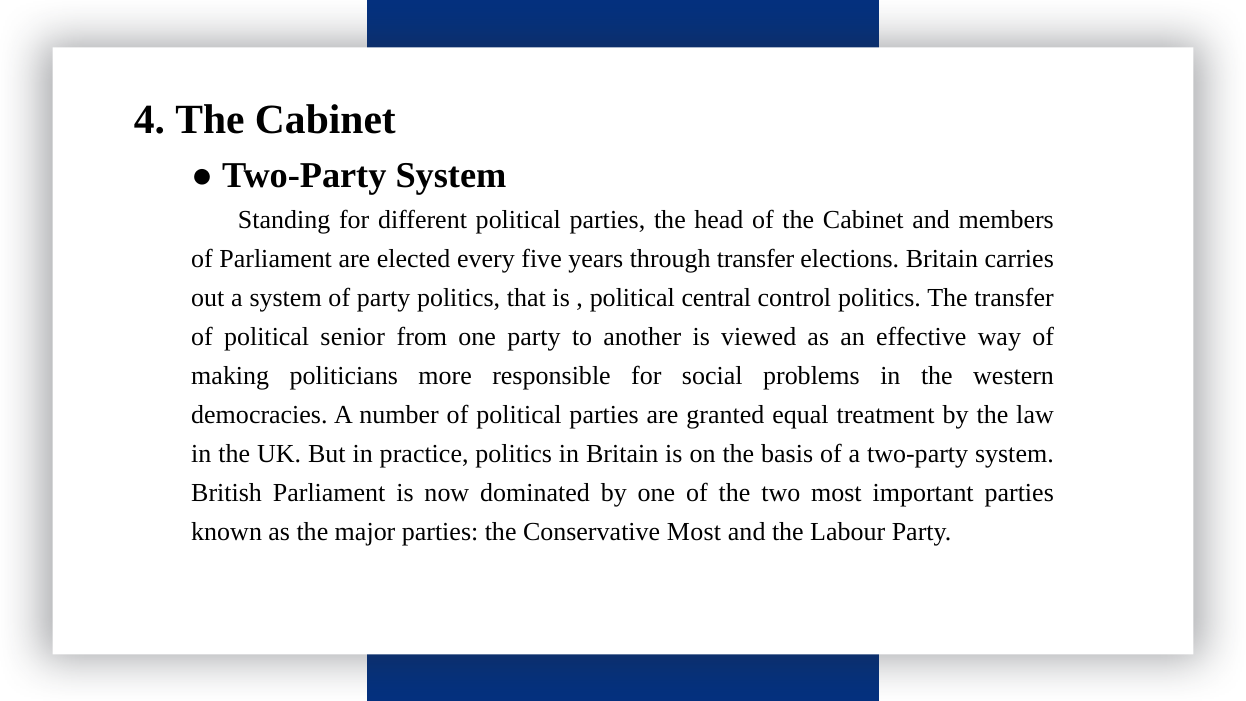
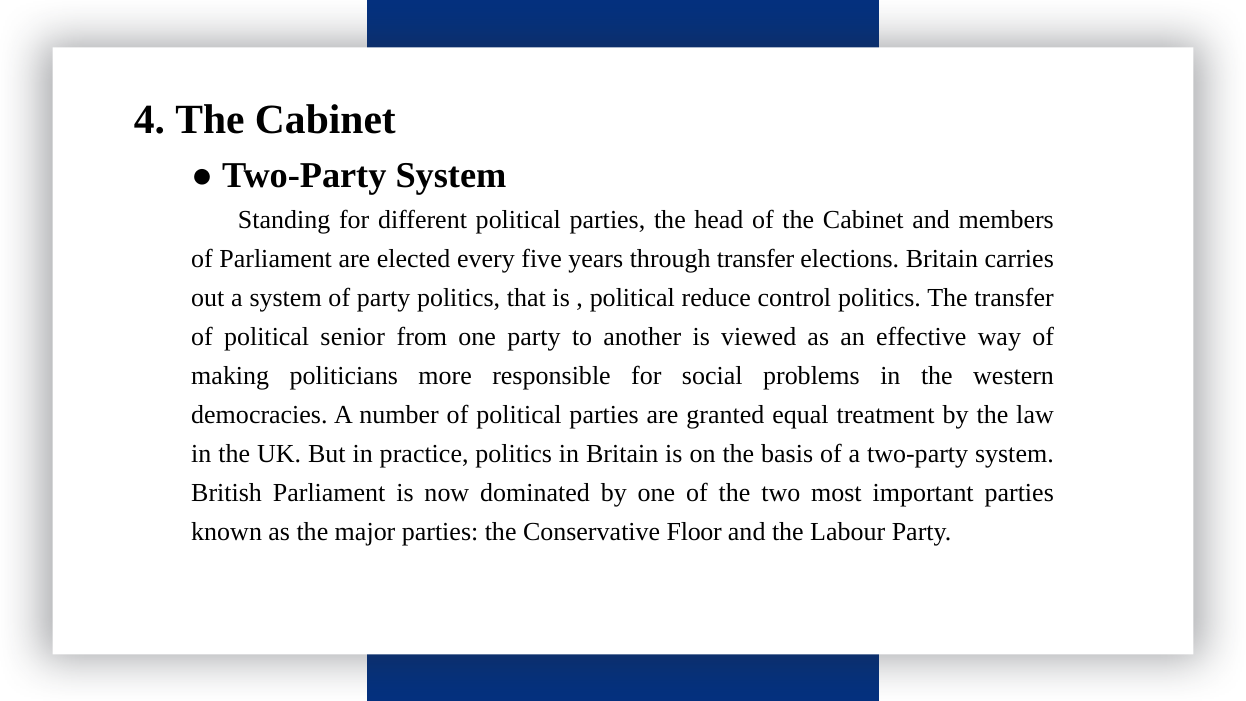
central: central -> reduce
Conservative Most: Most -> Floor
